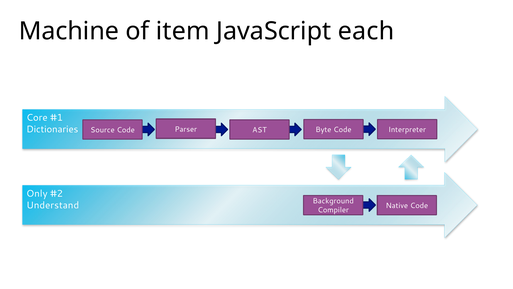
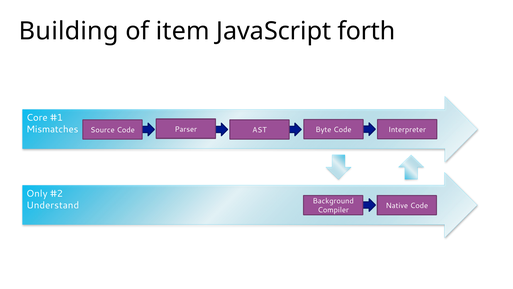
Machine: Machine -> Building
each: each -> forth
Dictionaries: Dictionaries -> Mismatches
